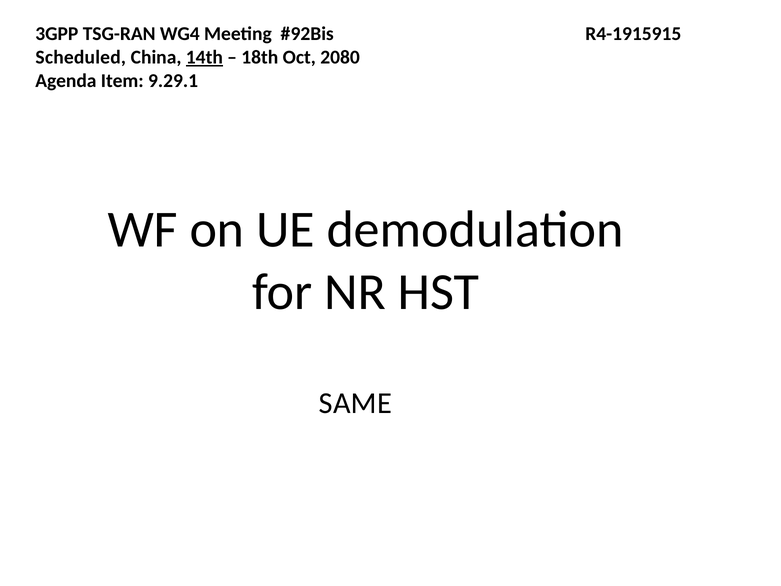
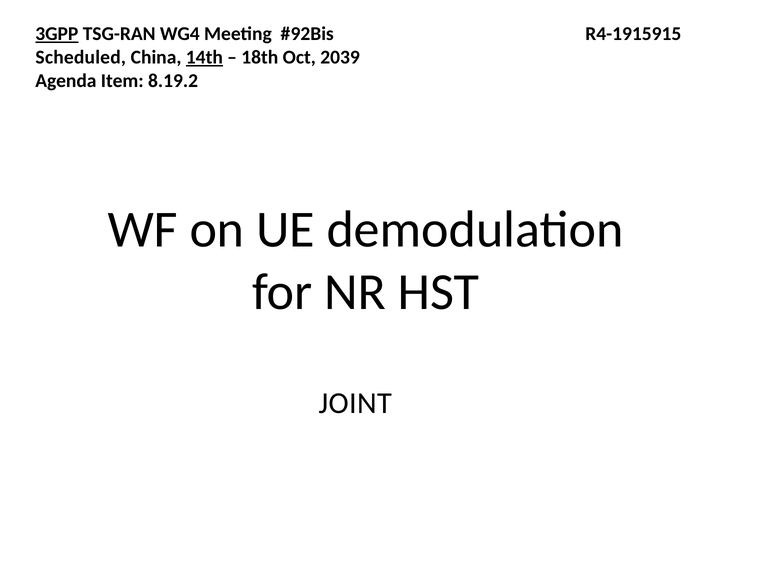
3GPP underline: none -> present
2080: 2080 -> 2039
9.29.1: 9.29.1 -> 8.19.2
SAME: SAME -> JOINT
